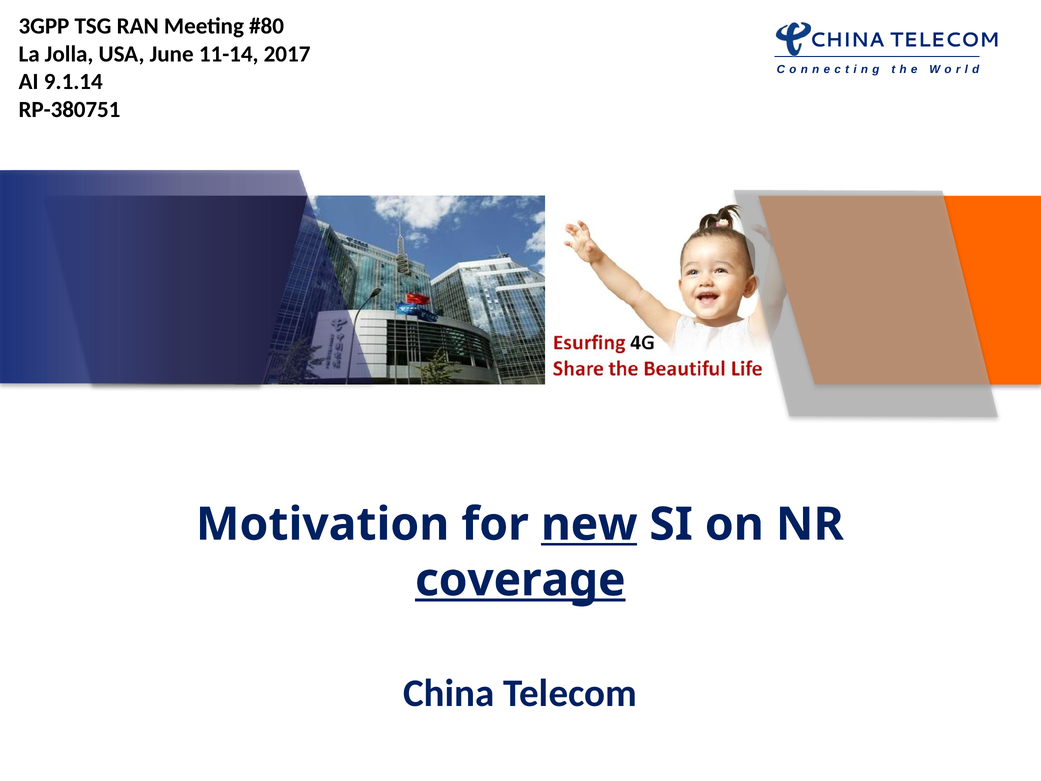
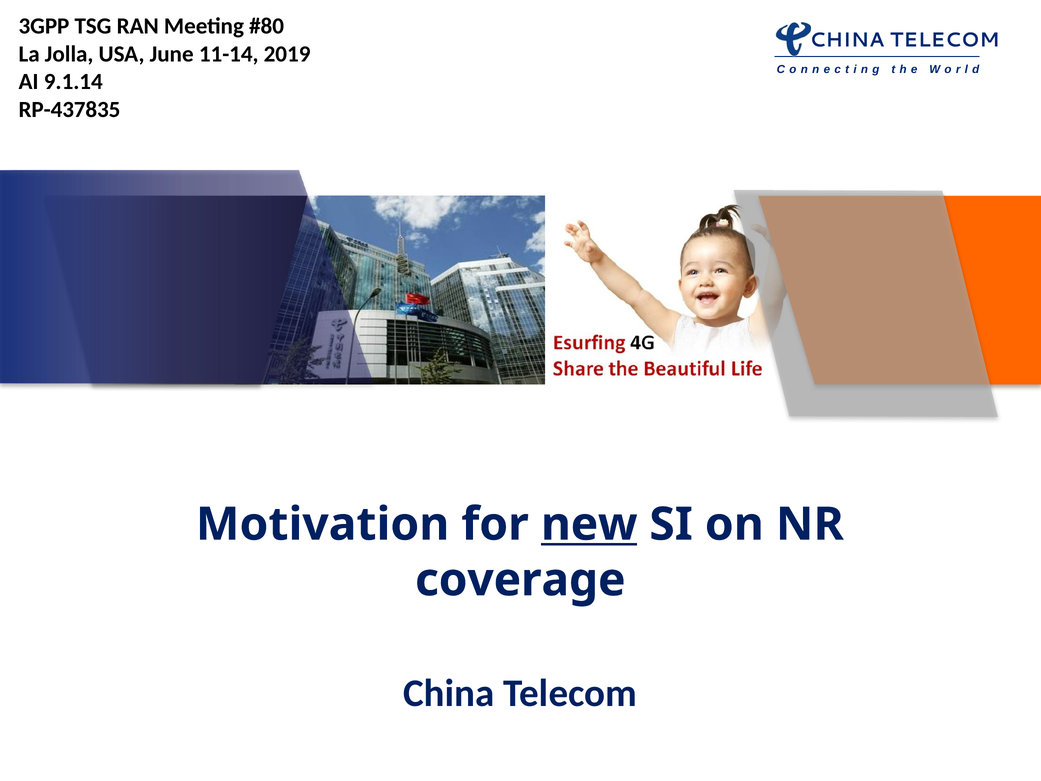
2017: 2017 -> 2019
RP-380751: RP-380751 -> RP-437835
coverage underline: present -> none
